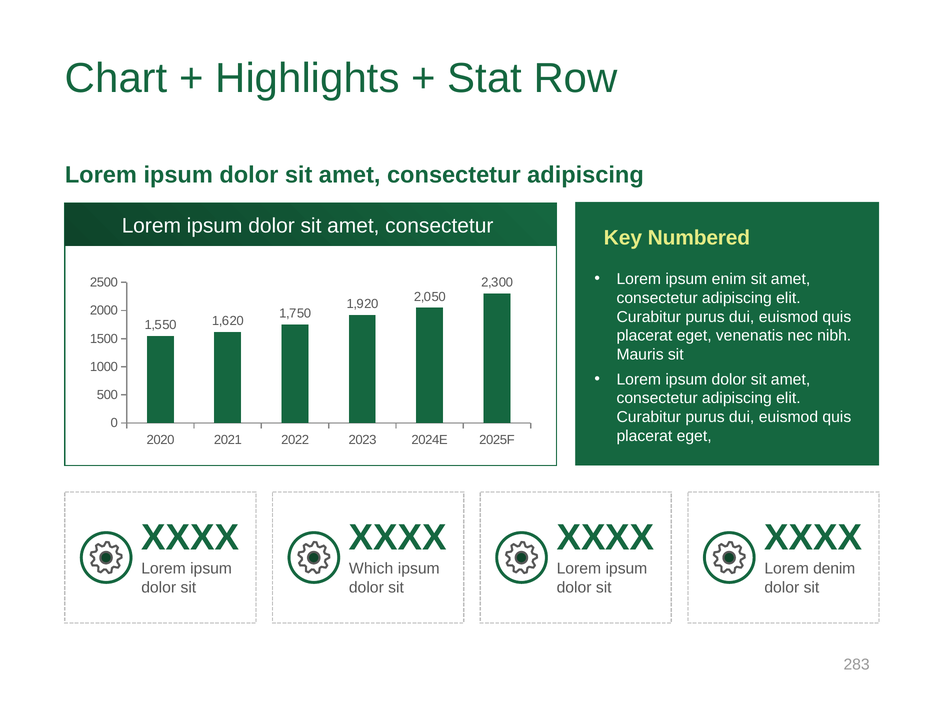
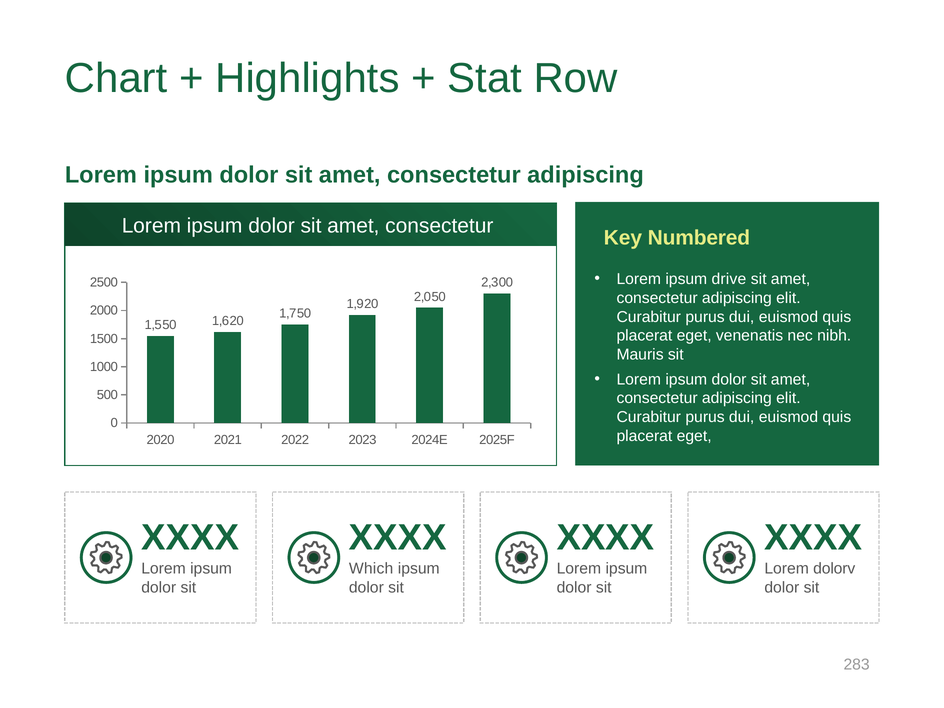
enim: enim -> drive
denim: denim -> dolorv
